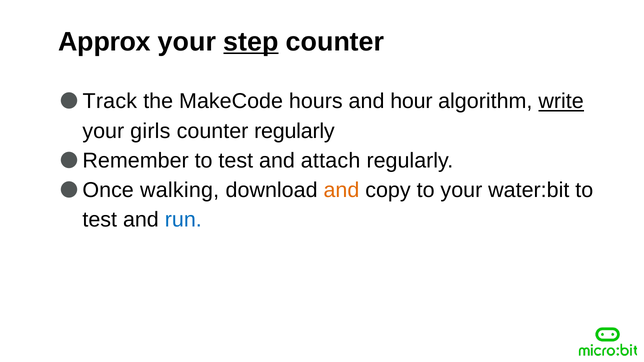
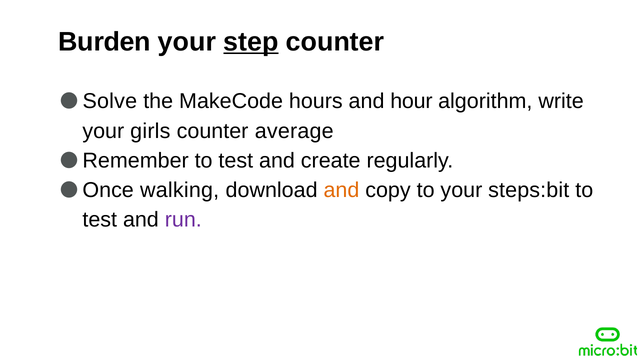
Approx: Approx -> Burden
Track: Track -> Solve
write underline: present -> none
counter regularly: regularly -> average
attach: attach -> create
water:bit: water:bit -> steps:bit
run colour: blue -> purple
